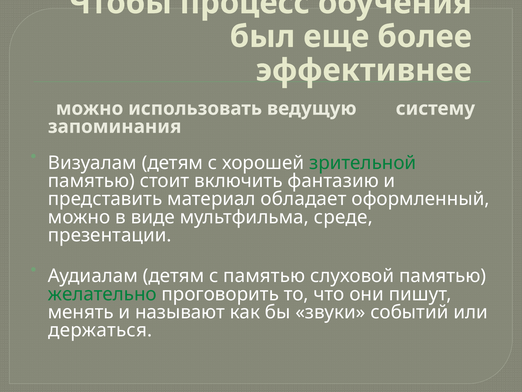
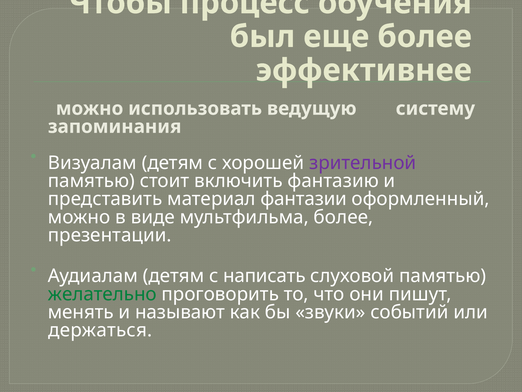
зрительной colour: green -> purple
обладает: обладает -> фантазии
мультфильма среде: среде -> более
с памятью: памятью -> написать
